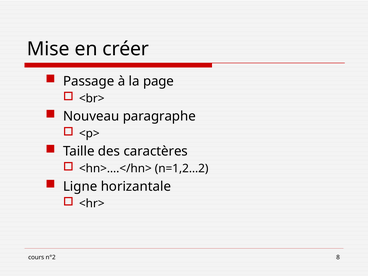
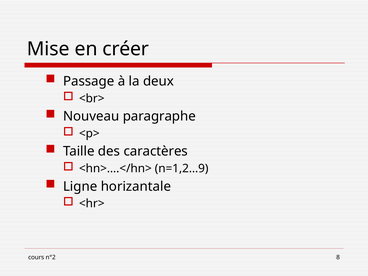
page: page -> deux
n=1,2…2: n=1,2…2 -> n=1,2…9
